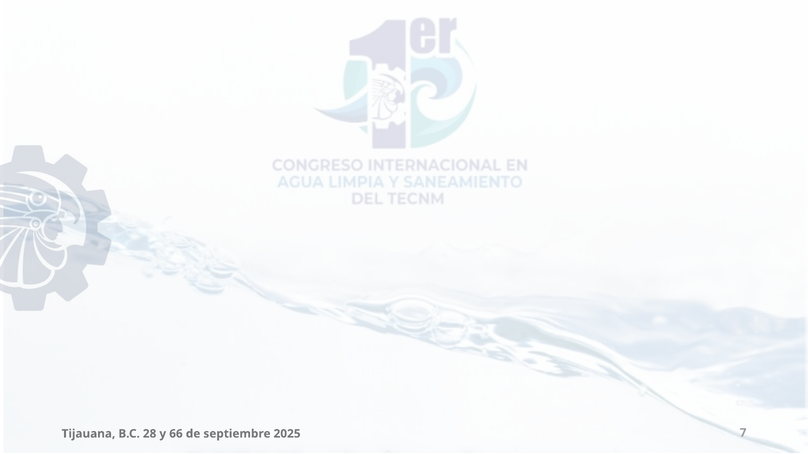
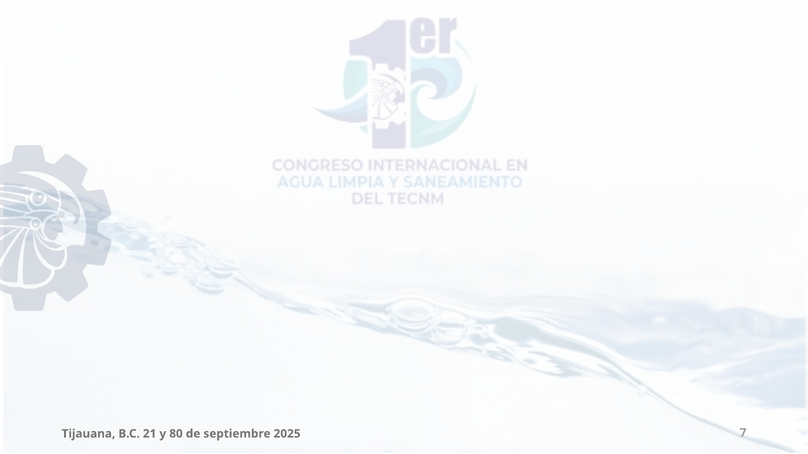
28: 28 -> 21
66: 66 -> 80
